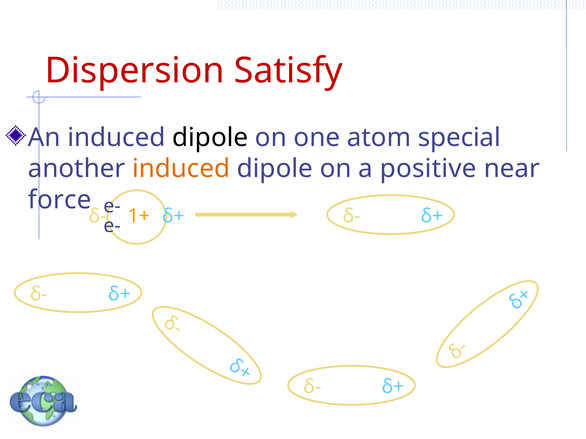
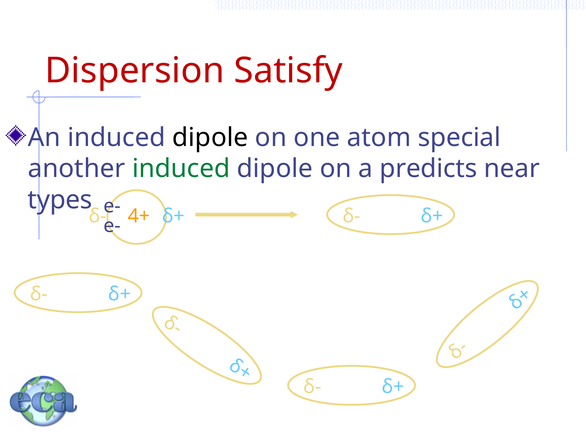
induced at (181, 169) colour: orange -> green
positive: positive -> predicts
force: force -> types
1+: 1+ -> 4+
